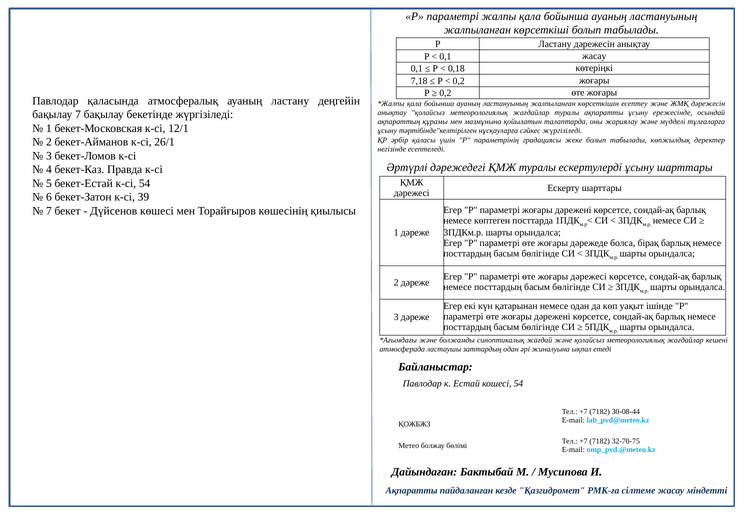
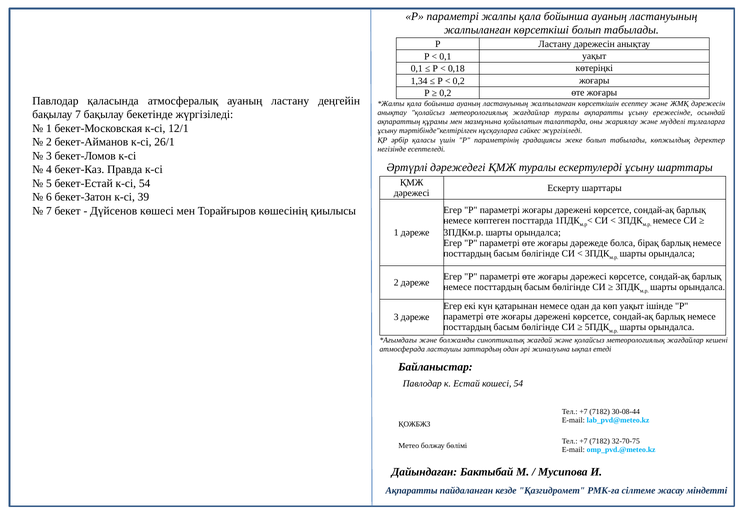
0,1 жасау: жасау -> уақыт
7,18: 7,18 -> 1,34
